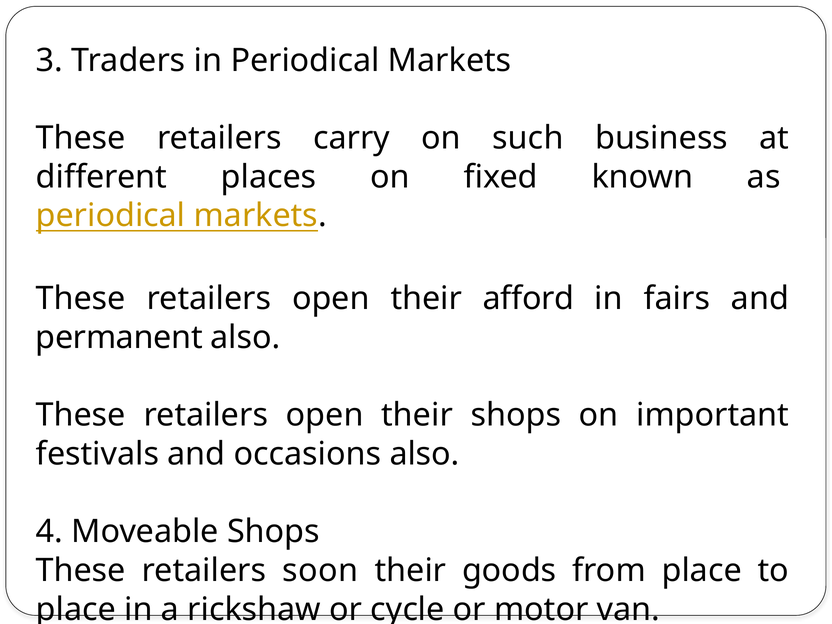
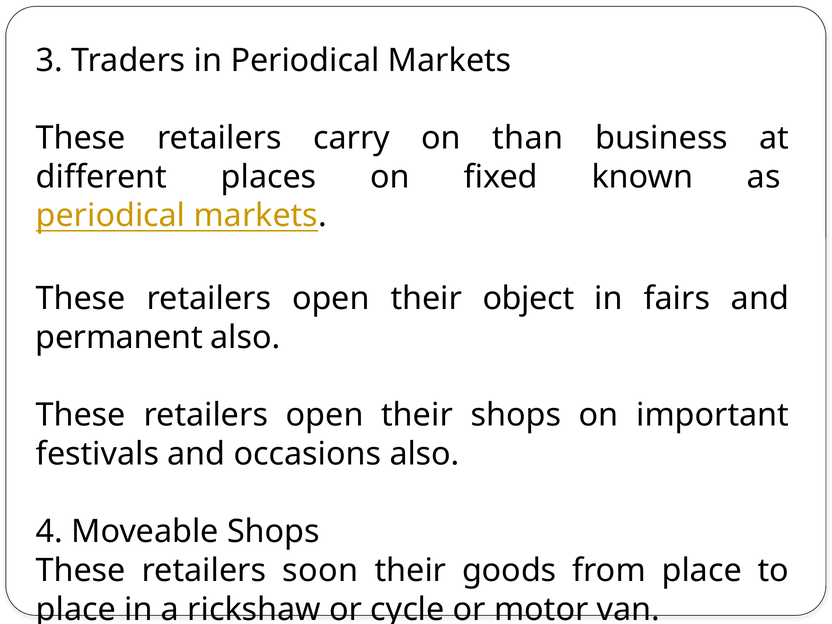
such: such -> than
afford: afford -> object
